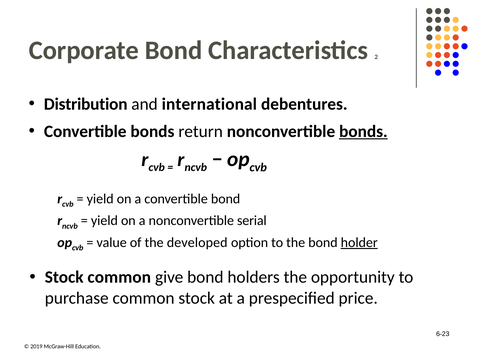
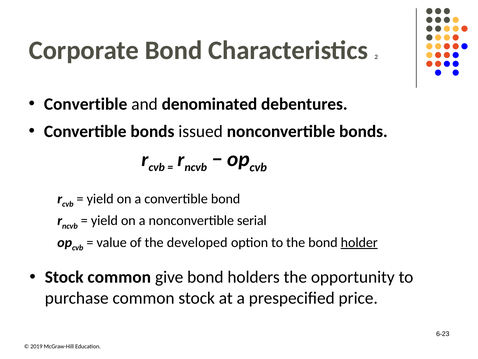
Distribution at (86, 104): Distribution -> Convertible
international: international -> denominated
return: return -> issued
bonds at (363, 131) underline: present -> none
